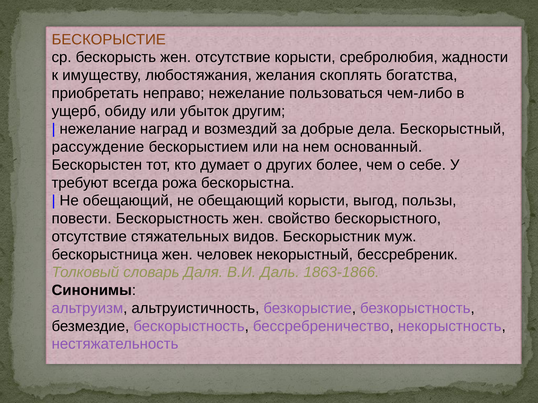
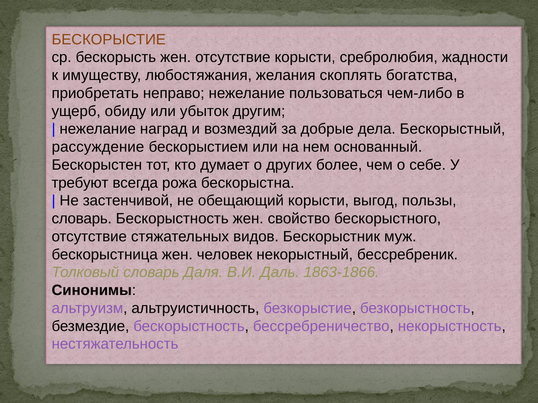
обещающий at (128, 201): обещающий -> застенчивой
повести at (82, 219): повести -> словарь
